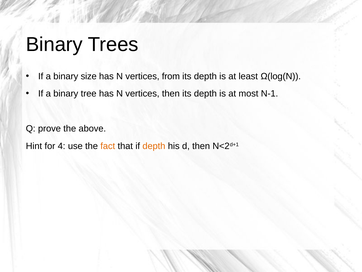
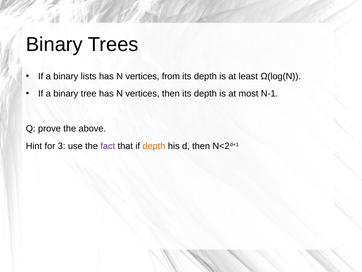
size: size -> lists
4: 4 -> 3
fact colour: orange -> purple
